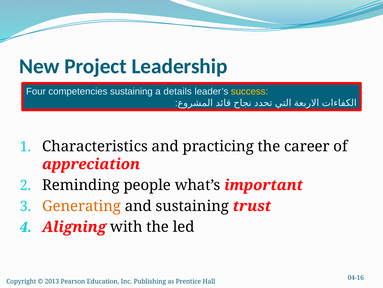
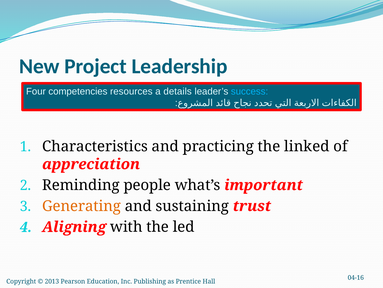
competencies sustaining: sustaining -> resources
success colour: yellow -> light blue
career: career -> linked
